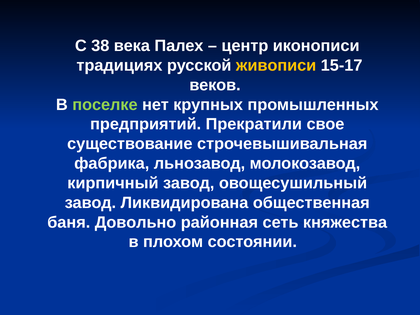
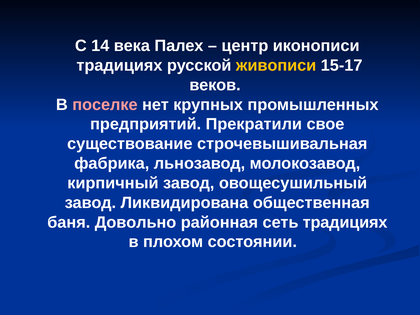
38: 38 -> 14
поселке colour: light green -> pink
сеть княжества: княжества -> традициях
